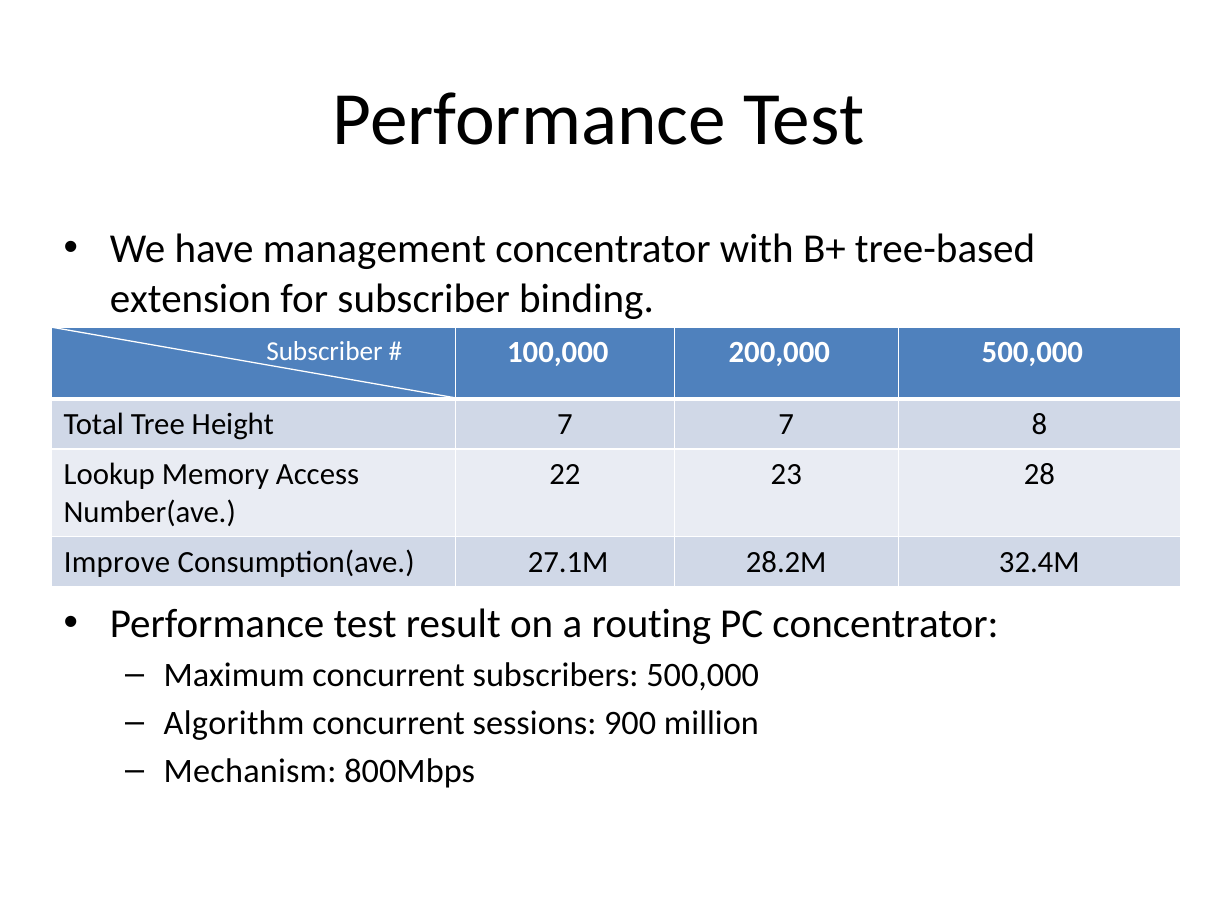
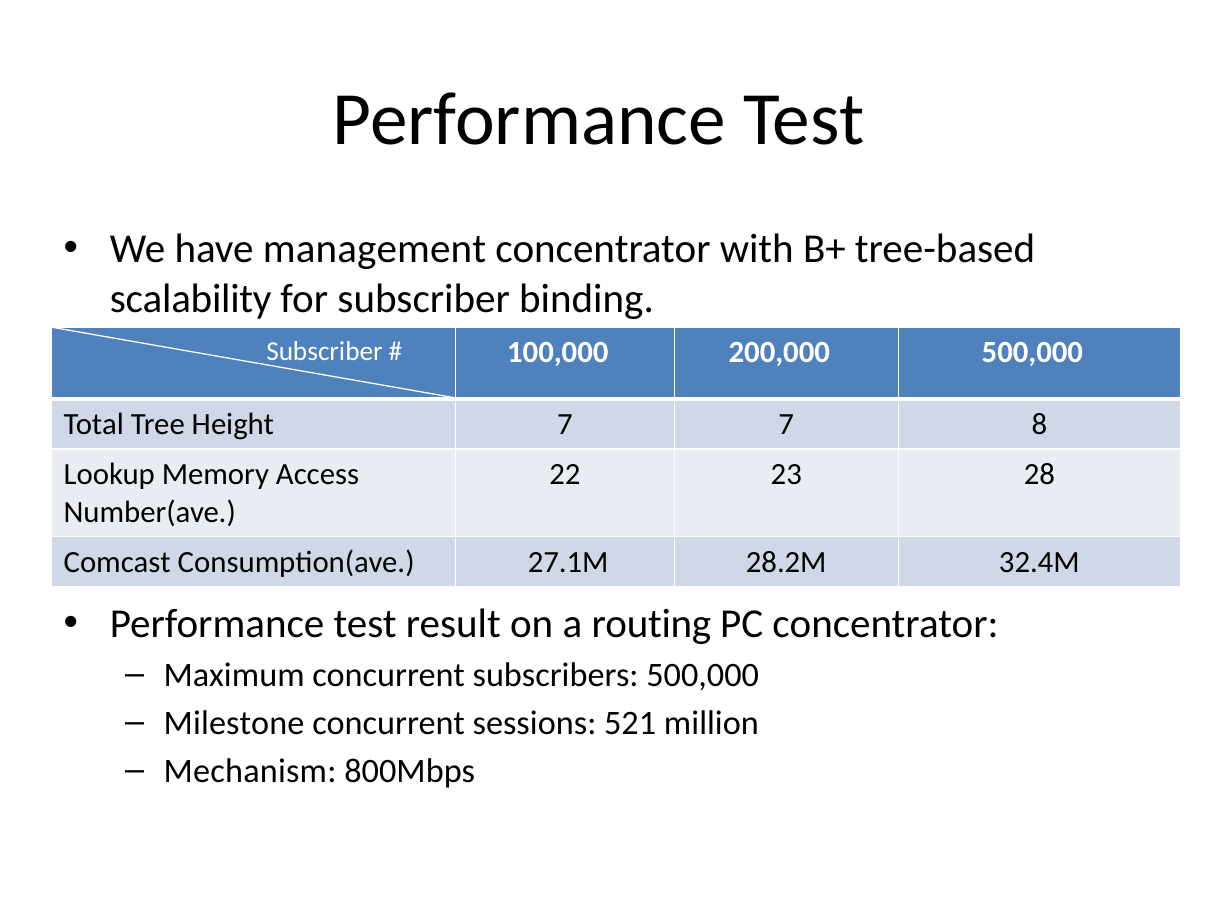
extension: extension -> scalability
Improve: Improve -> Comcast
Algorithm: Algorithm -> Milestone
900: 900 -> 521
